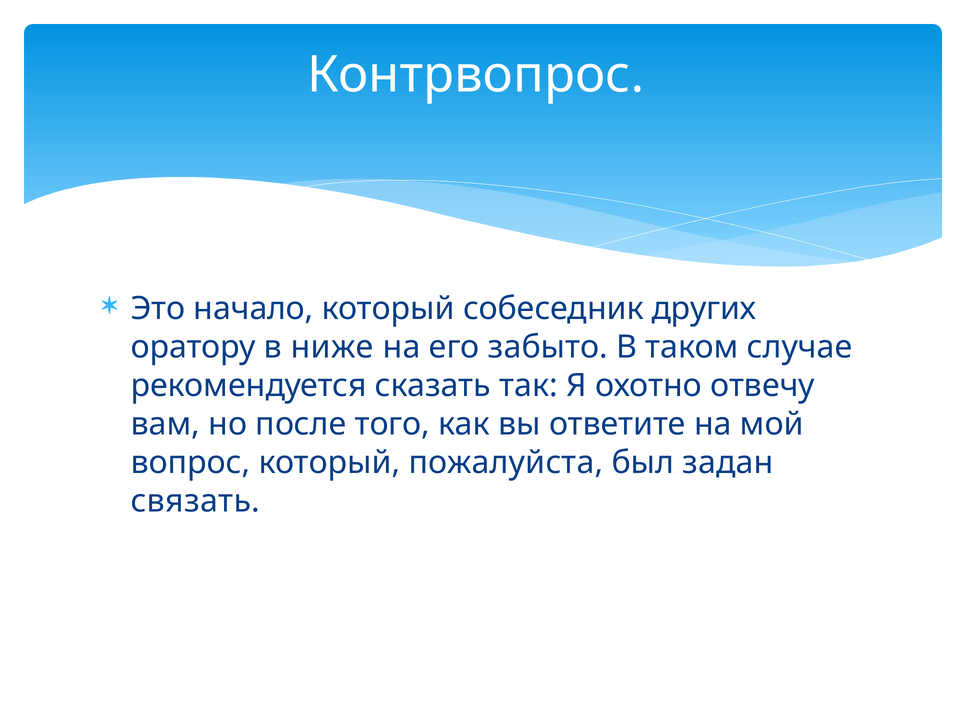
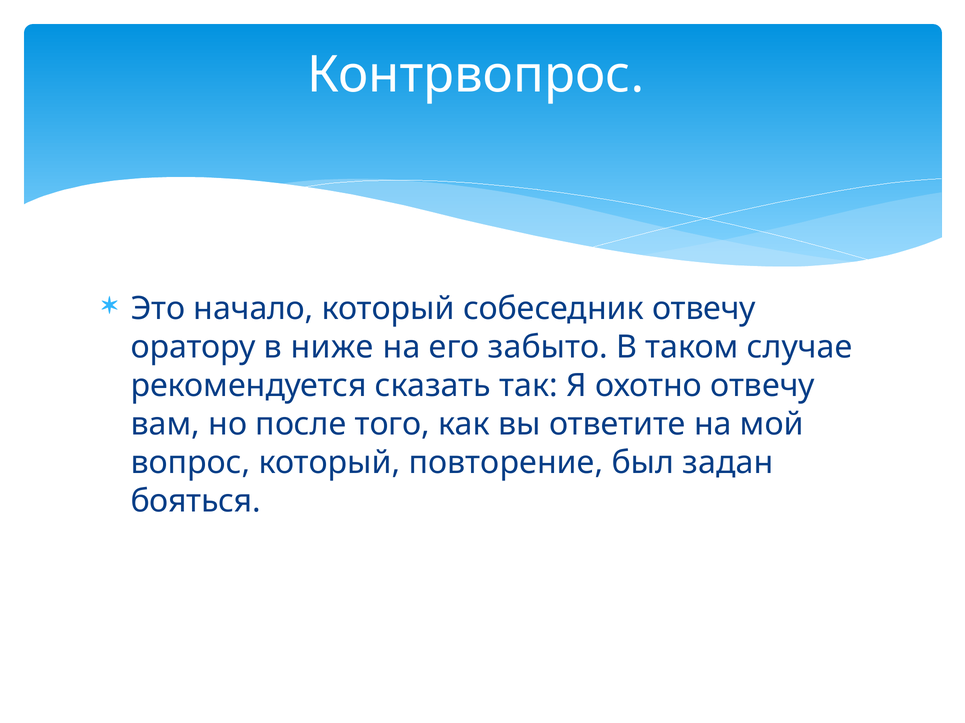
собеседник других: других -> отвечу
пожалуйста: пожалуйста -> повторение
связать: связать -> бояться
